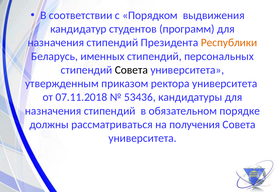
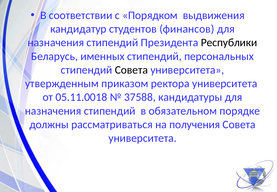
программ: программ -> финансов
Республики colour: orange -> black
07.11.2018: 07.11.2018 -> 05.11.0018
53436: 53436 -> 37588
